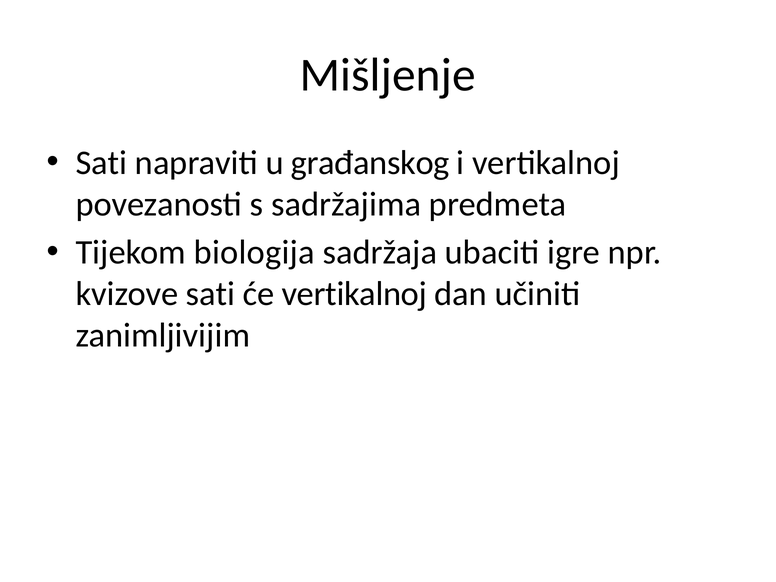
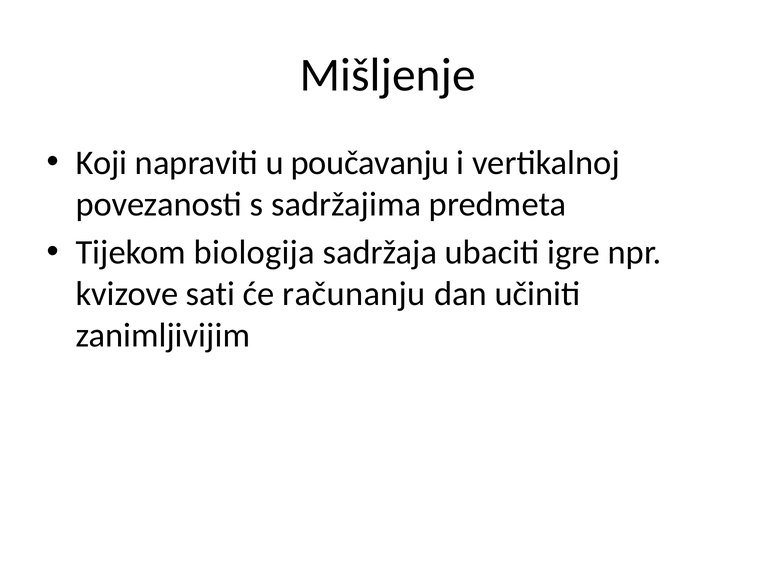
Sati at (101, 163): Sati -> Koji
građanskog: građanskog -> poučavanju
će vertikalnoj: vertikalnoj -> računanju
